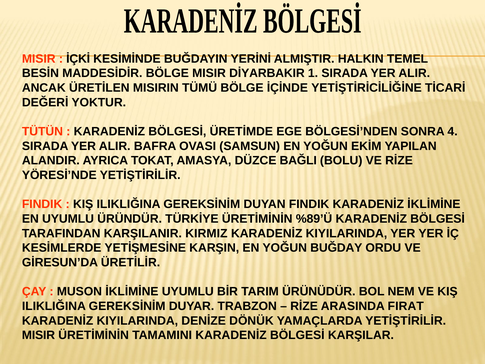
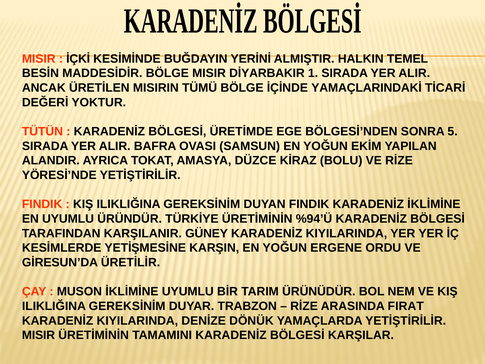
YETİŞTİRİCİLİĞİNE: YETİŞTİRİCİLİĞİNE -> YAMAÇLARINDAKİ
4: 4 -> 5
BAĞLI: BAĞLI -> KİRAZ
%89’Ü: %89’Ü -> %94’Ü
KIRMIZ: KIRMIZ -> GÜNEY
BUĞDAY: BUĞDAY -> ERGENE
